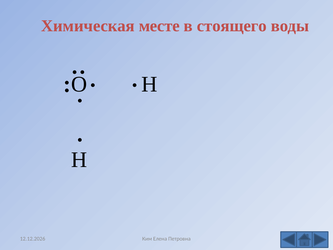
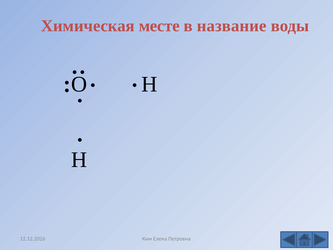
стоящего: стоящего -> название
